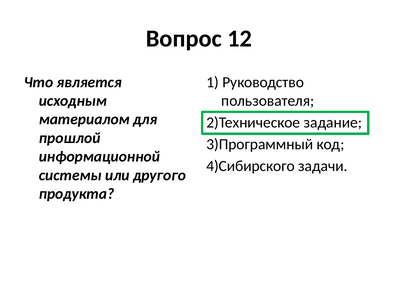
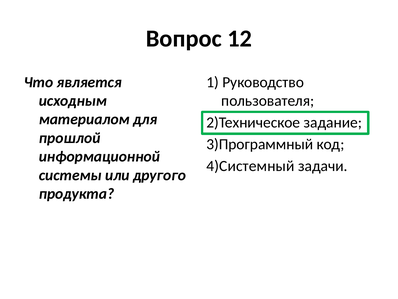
4)Сибирского: 4)Сибирского -> 4)Системный
